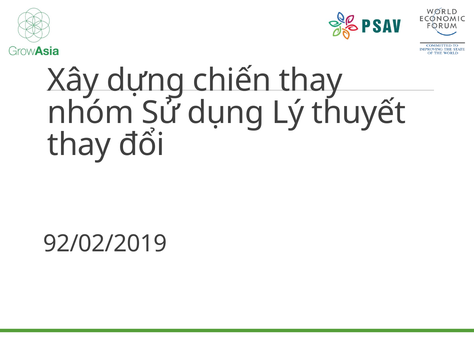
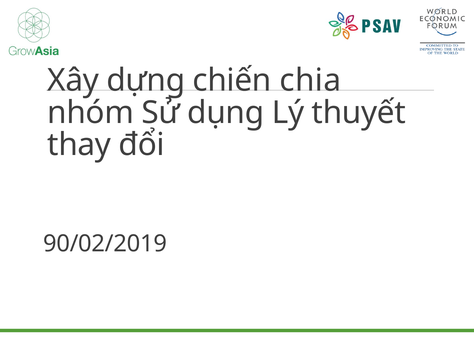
chiến thay: thay -> chia
92/02/2019: 92/02/2019 -> 90/02/2019
